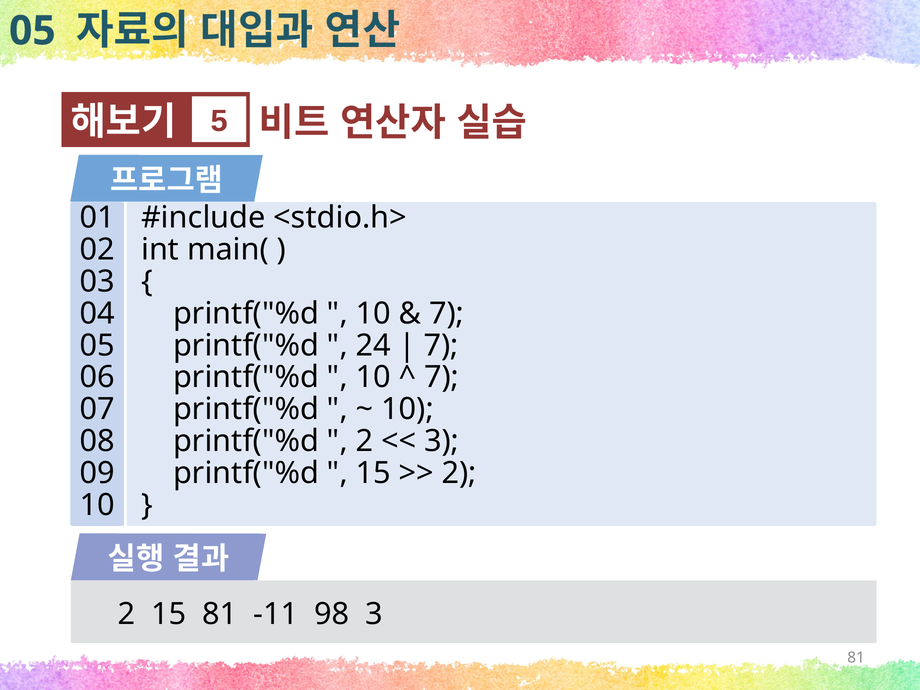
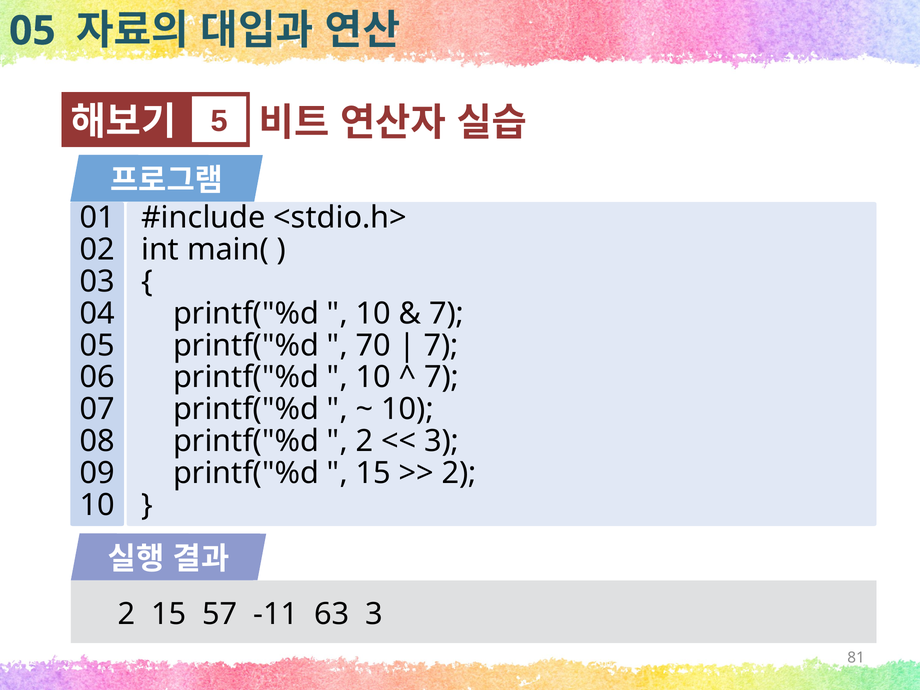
24: 24 -> 70
15 81: 81 -> 57
98: 98 -> 63
